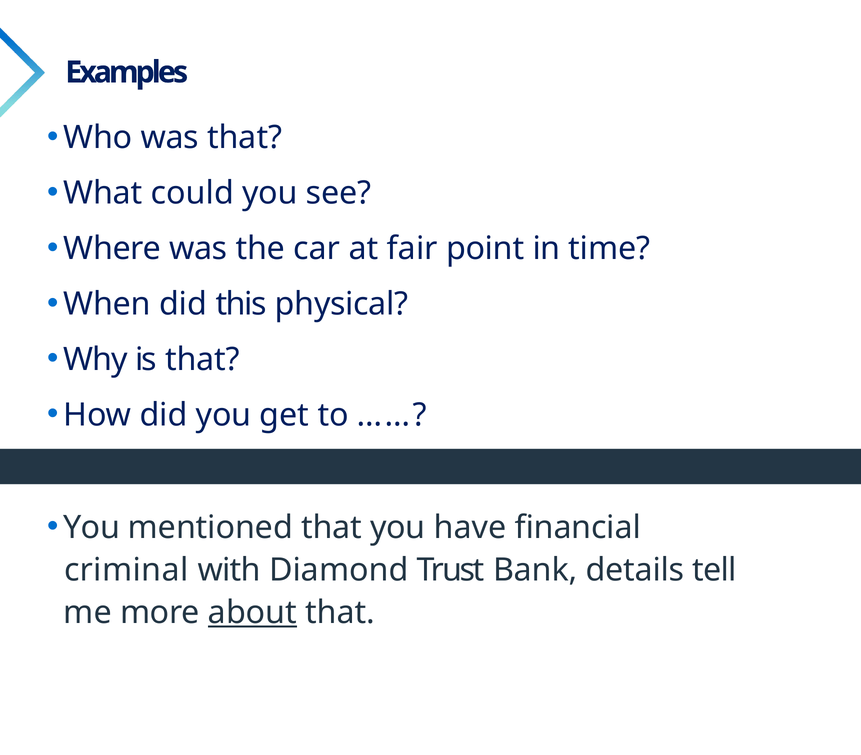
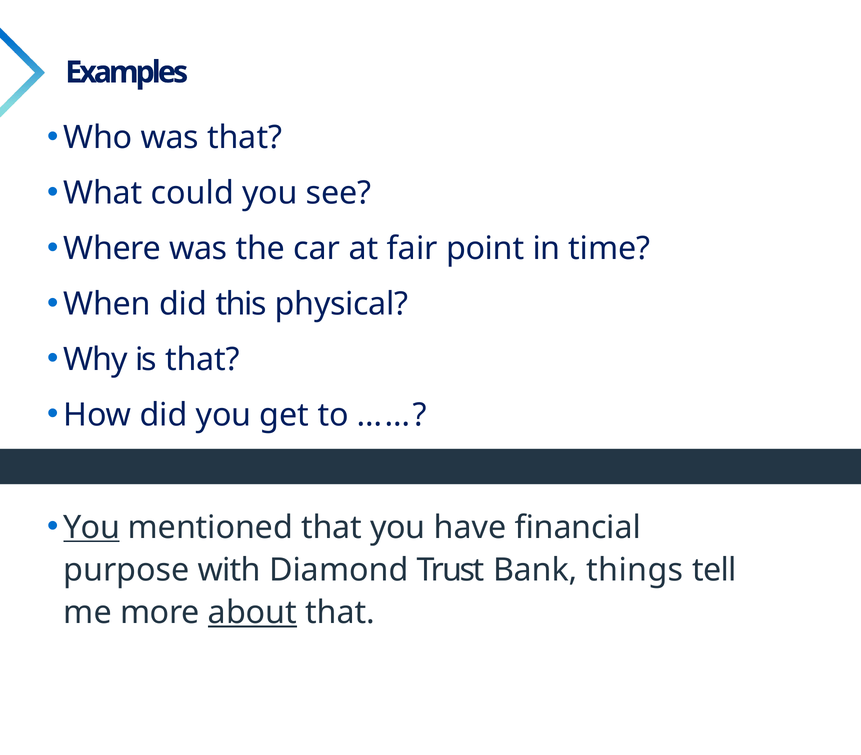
You at (92, 527) underline: none -> present
criminal: criminal -> purpose
details: details -> things
